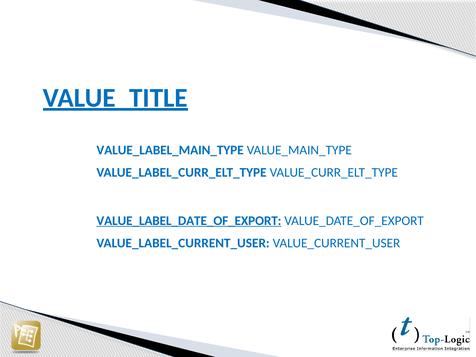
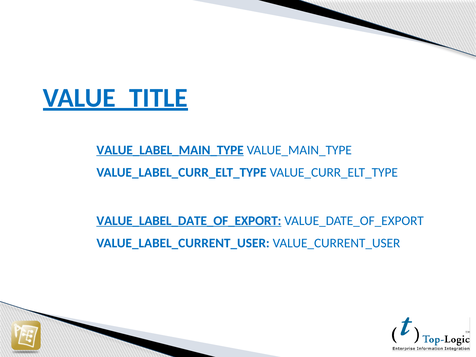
VALUE_LABEL_MAIN_TYPE underline: none -> present
